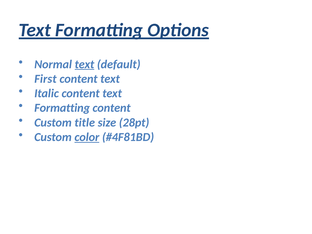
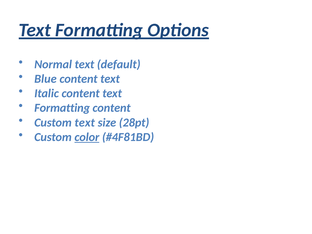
text at (84, 64) underline: present -> none
First: First -> Blue
Custom title: title -> text
